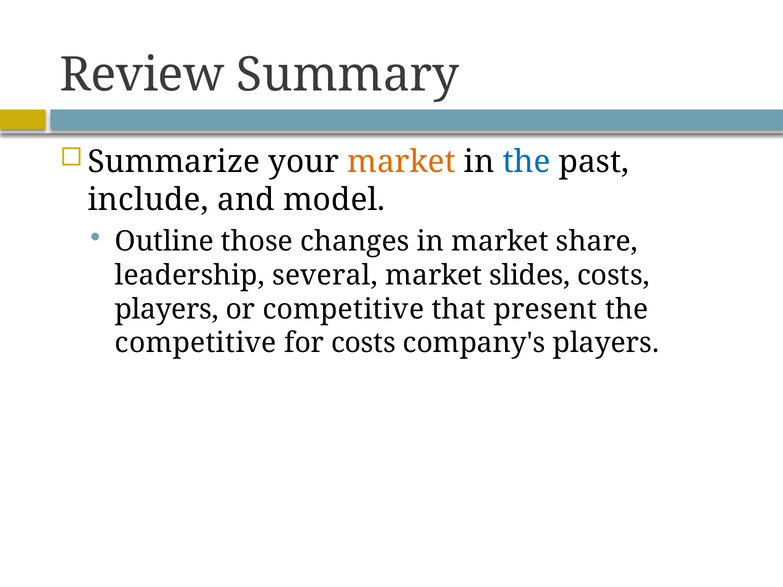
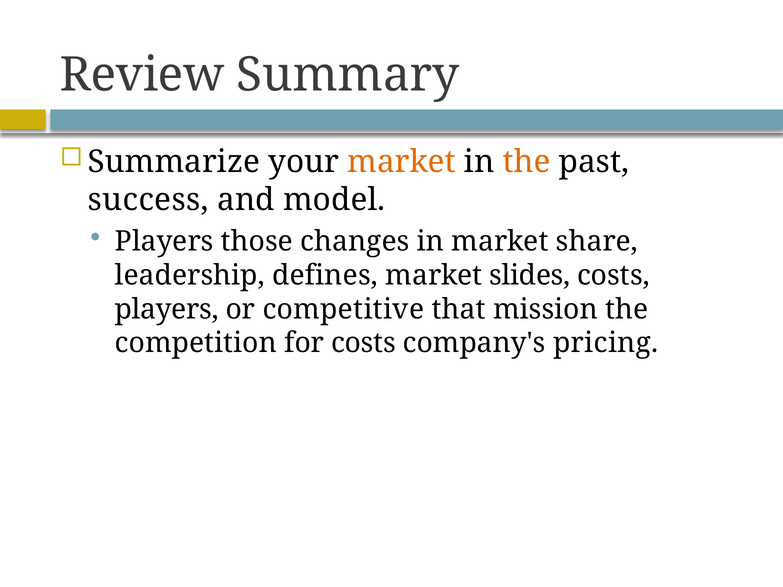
the at (527, 162) colour: blue -> orange
include: include -> success
Outline at (164, 242): Outline -> Players
several: several -> defines
present: present -> mission
competitive at (196, 343): competitive -> competition
company's players: players -> pricing
